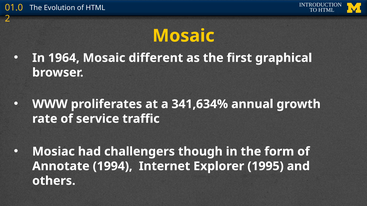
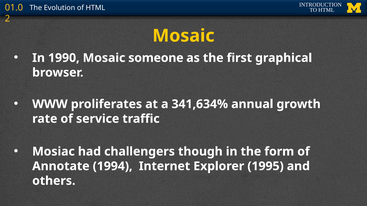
1964: 1964 -> 1990
different: different -> someone
